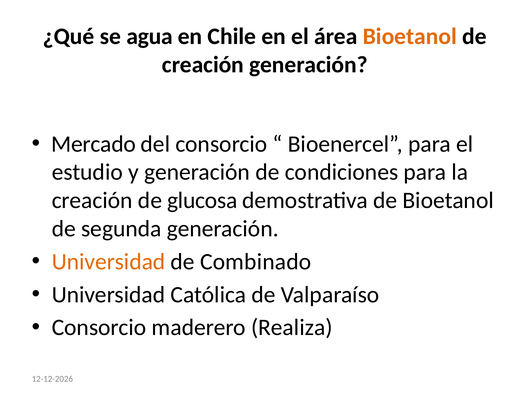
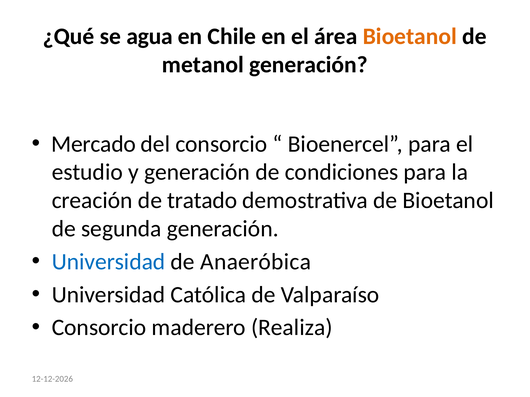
creación at (203, 65): creación -> metanol
glucosa: glucosa -> tratado
Universidad at (108, 262) colour: orange -> blue
Combinado: Combinado -> Anaeróbica
